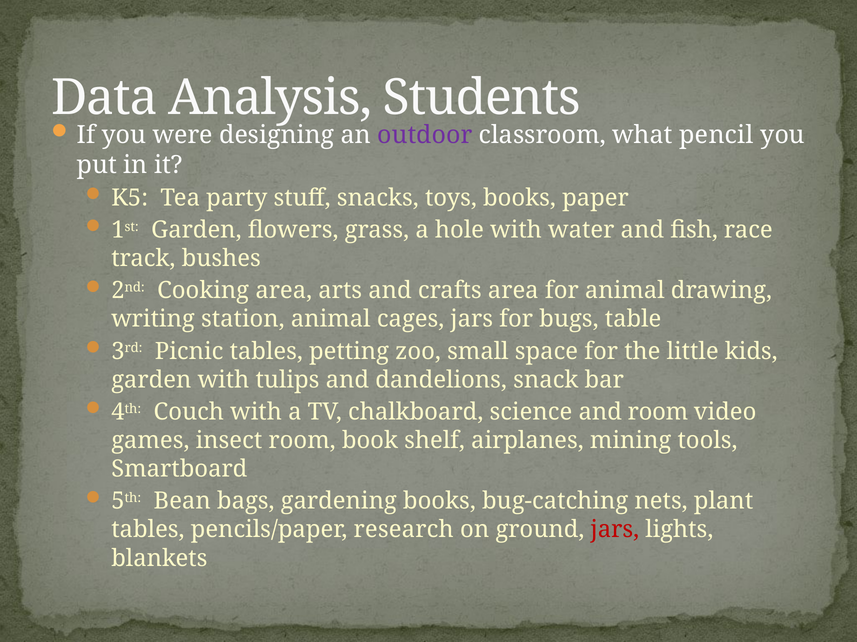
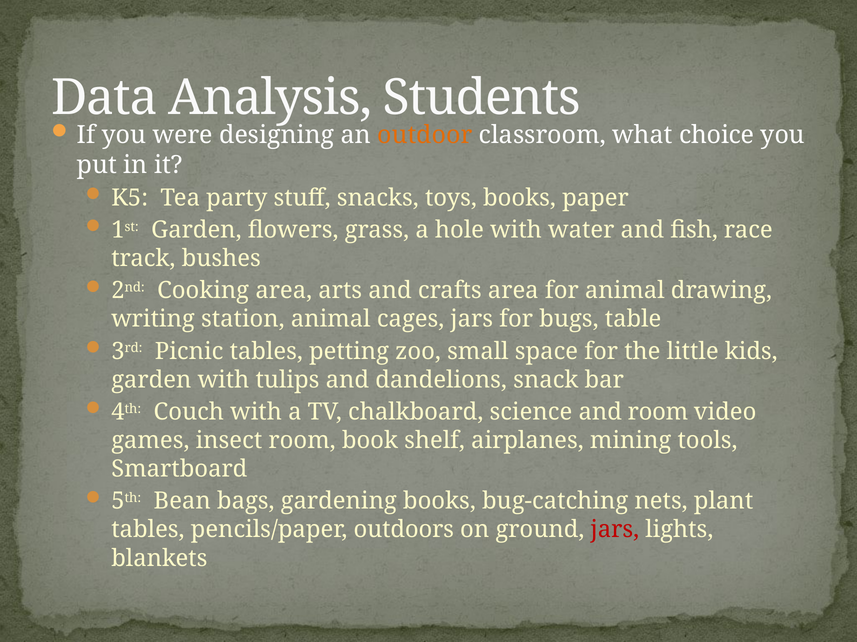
outdoor colour: purple -> orange
pencil: pencil -> choice
research: research -> outdoors
